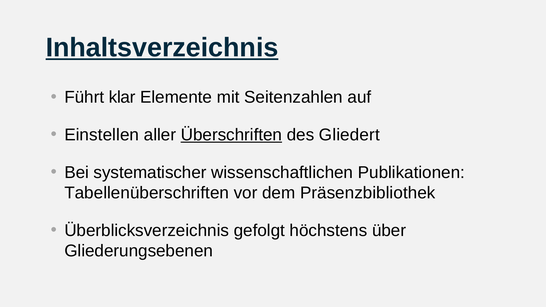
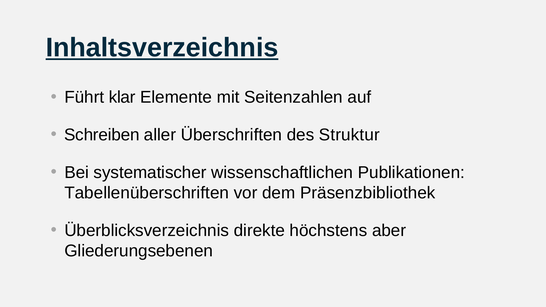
Einstellen: Einstellen -> Schreiben
Überschriften underline: present -> none
Gliedert: Gliedert -> Struktur
gefolgt: gefolgt -> direkte
über: über -> aber
